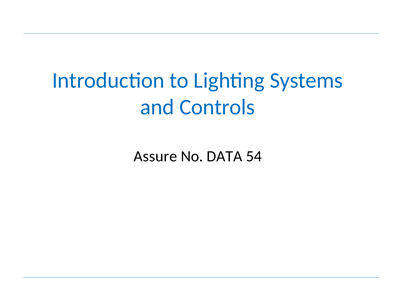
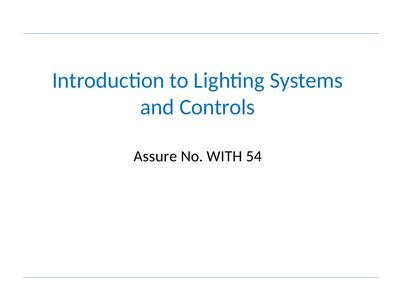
DATA: DATA -> WITH
